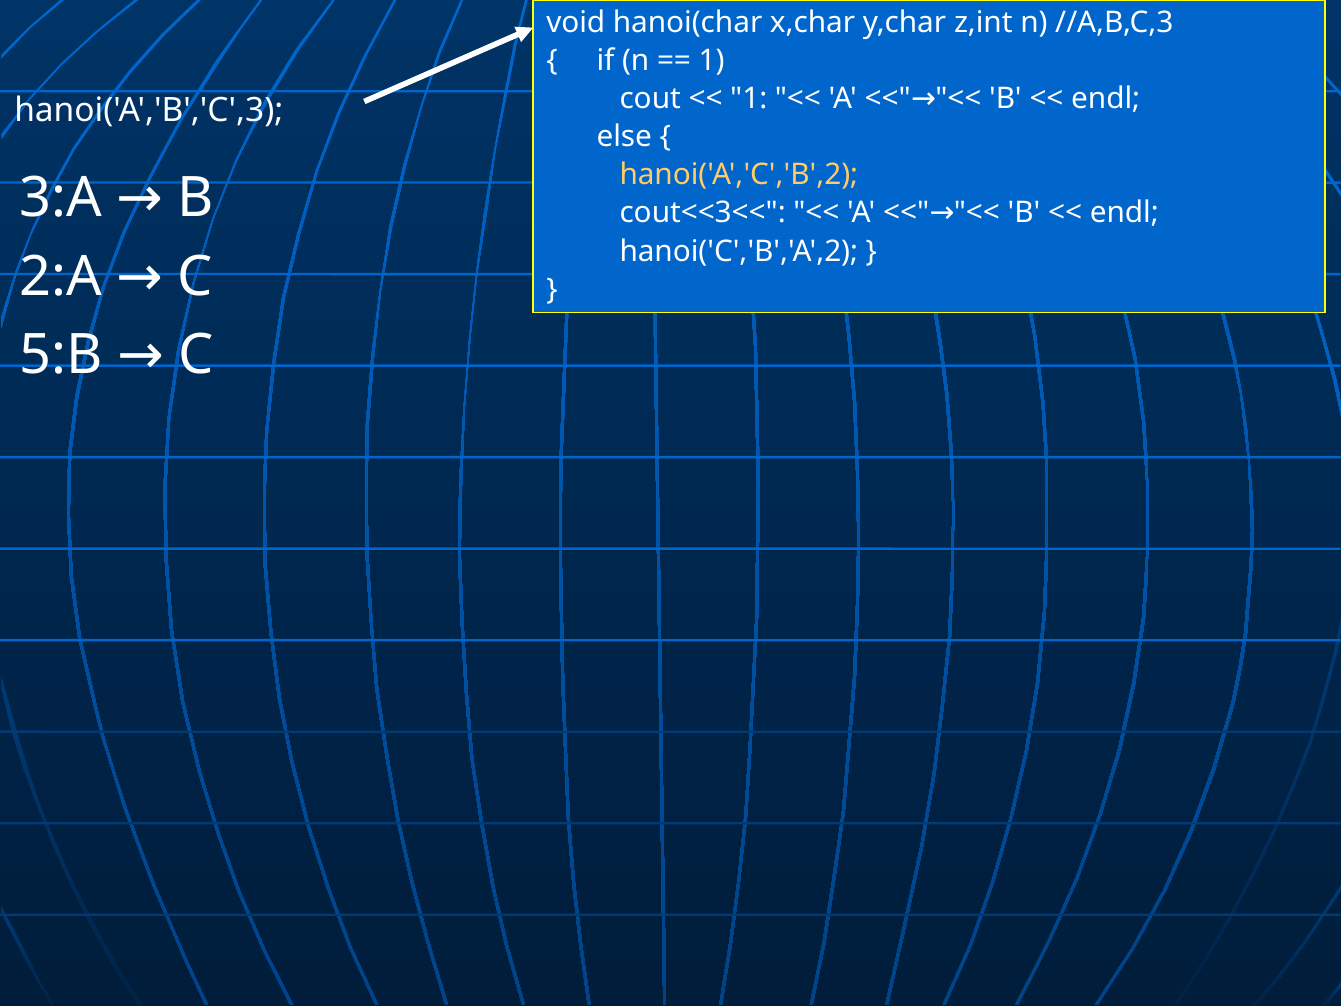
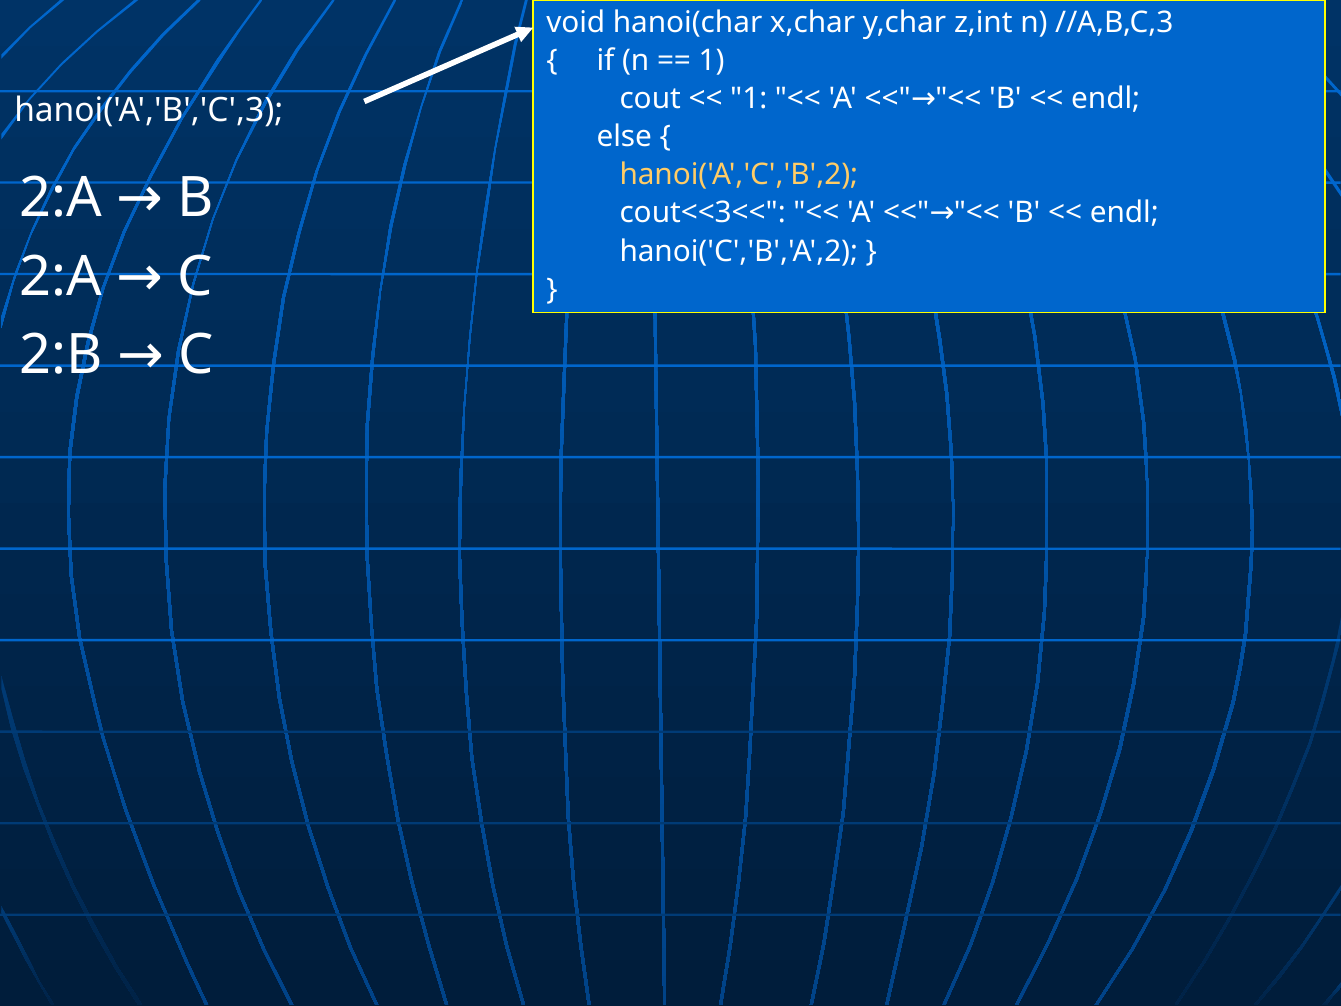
3:A at (61, 198): 3:A -> 2:A
5:B: 5:B -> 2:B
